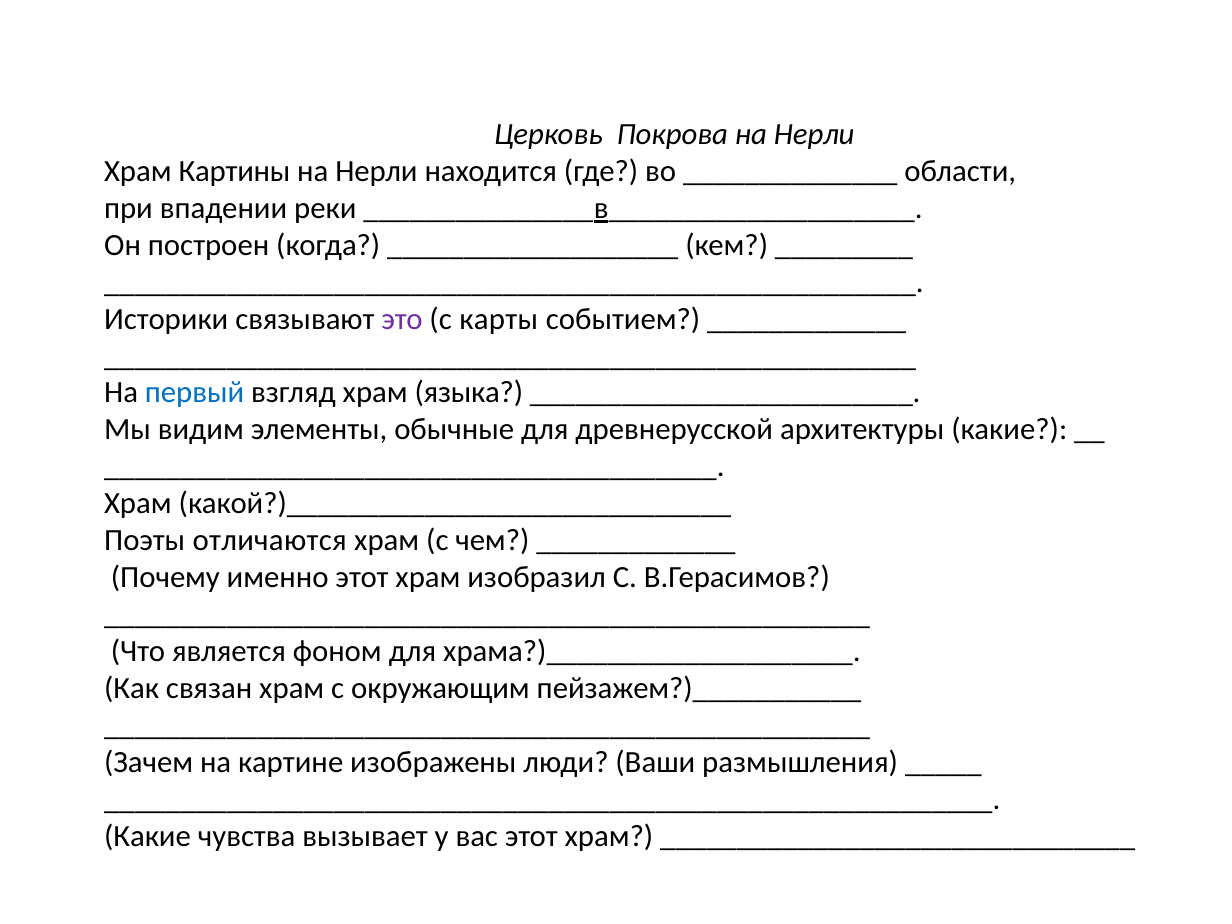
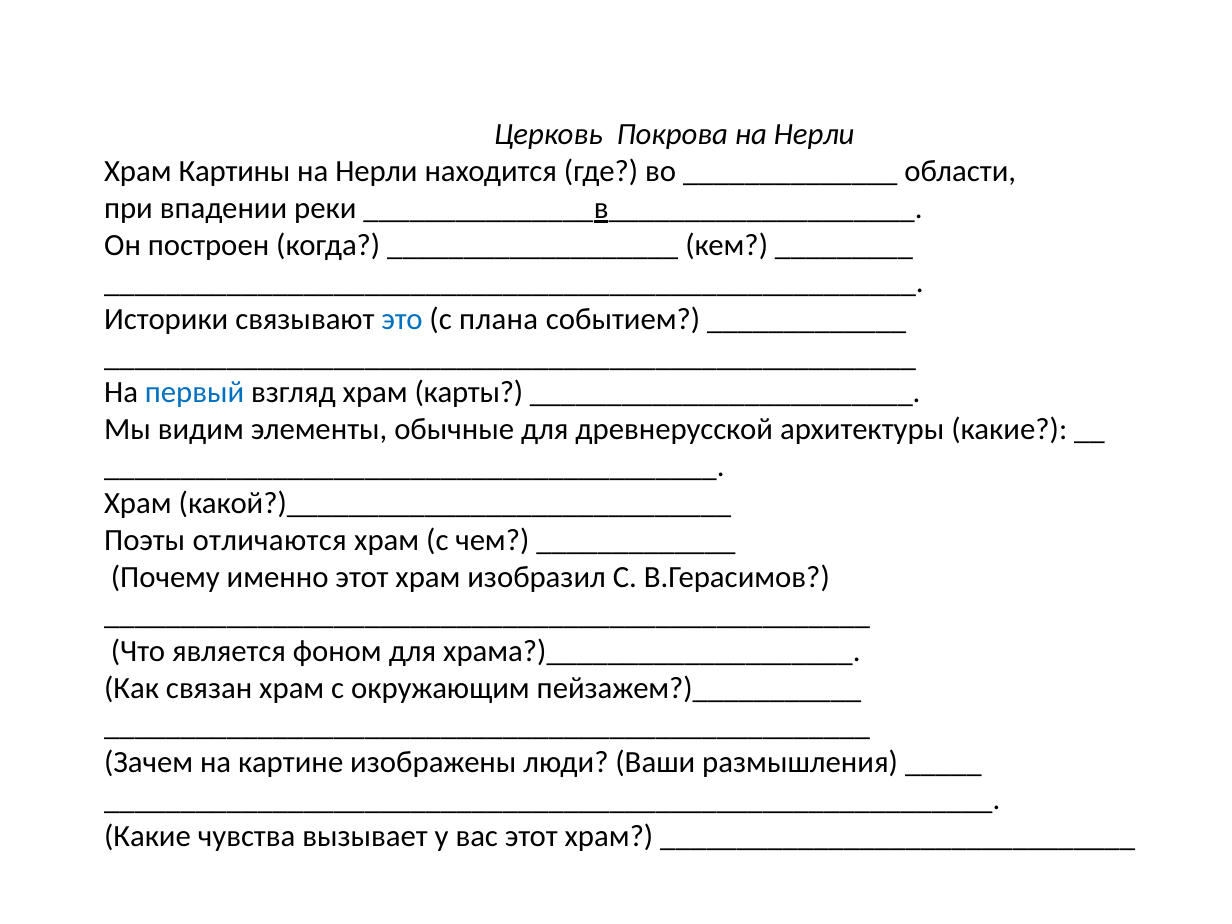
это colour: purple -> blue
карты: карты -> плана
языка: языка -> карты
